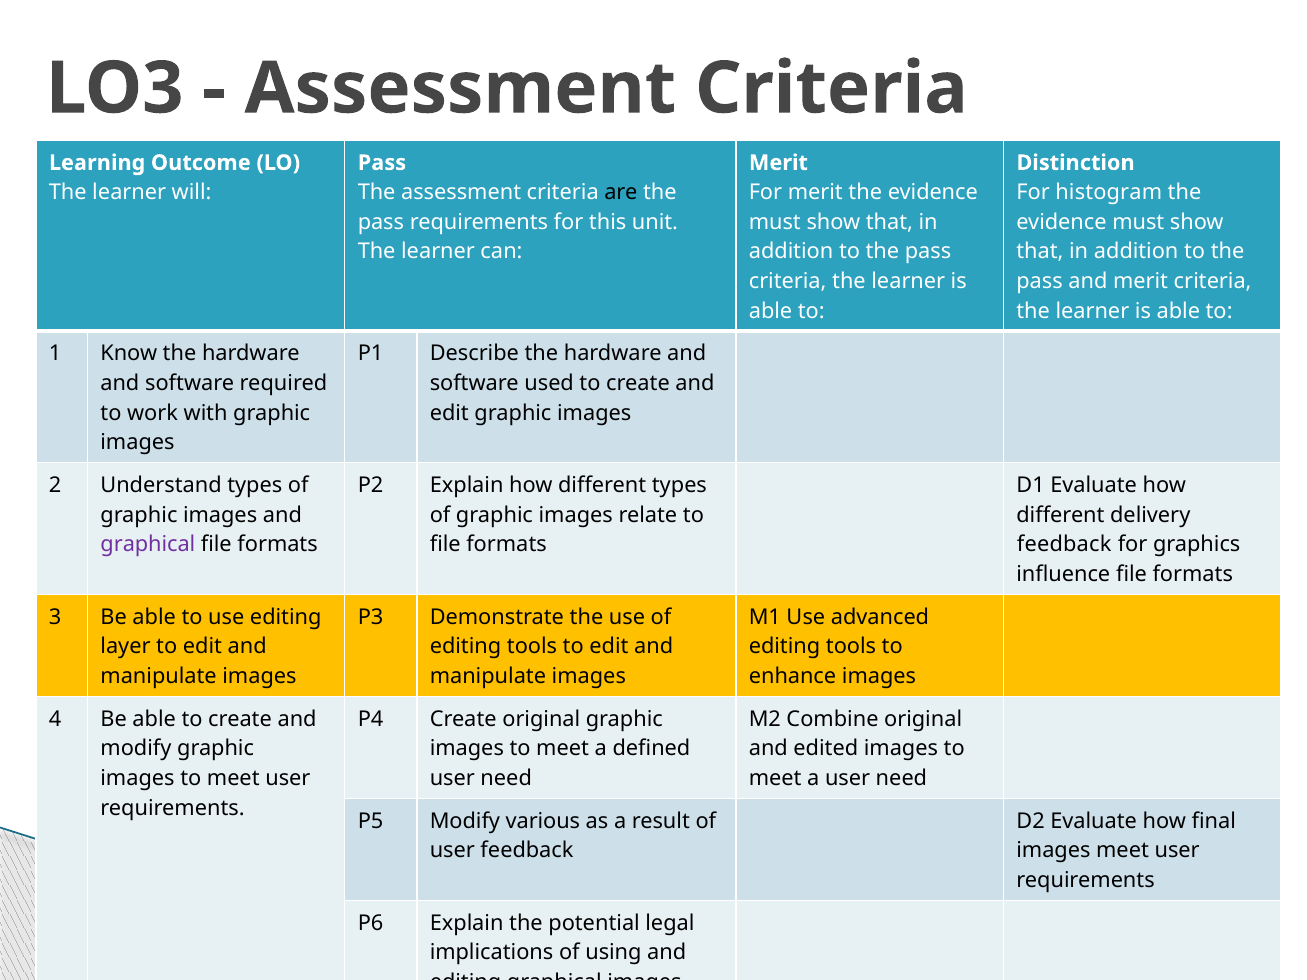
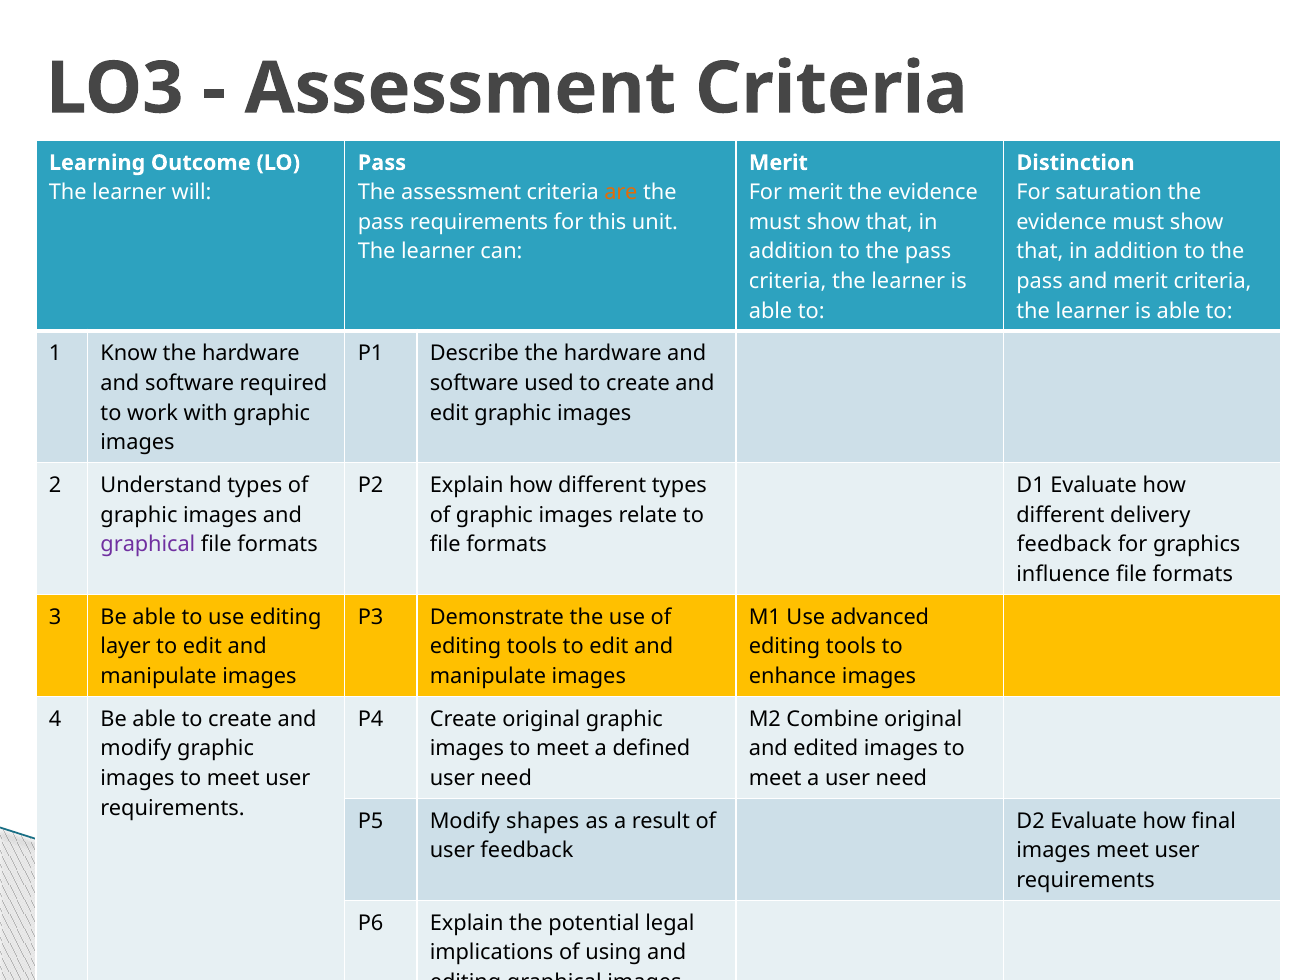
are colour: black -> orange
histogram: histogram -> saturation
various: various -> shapes
